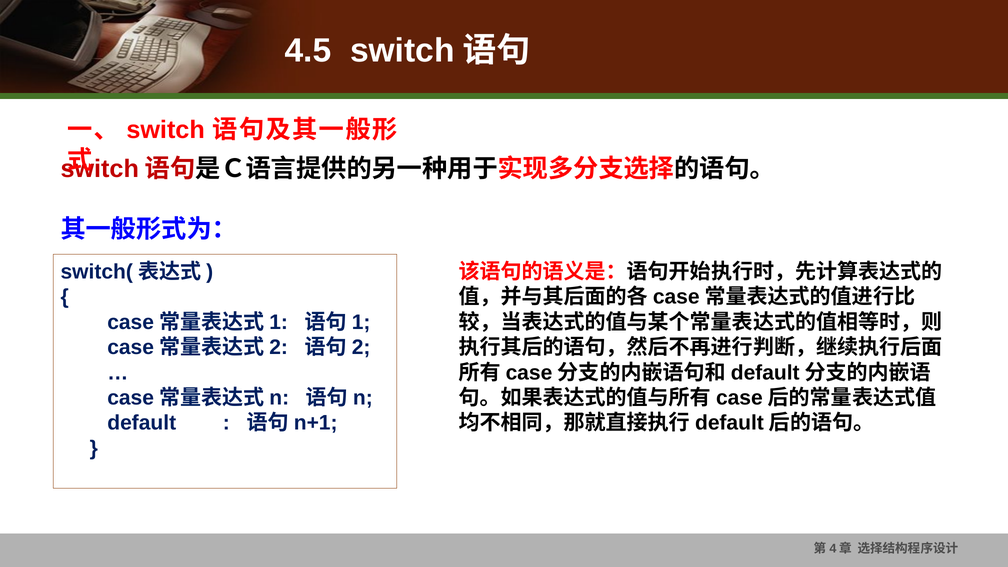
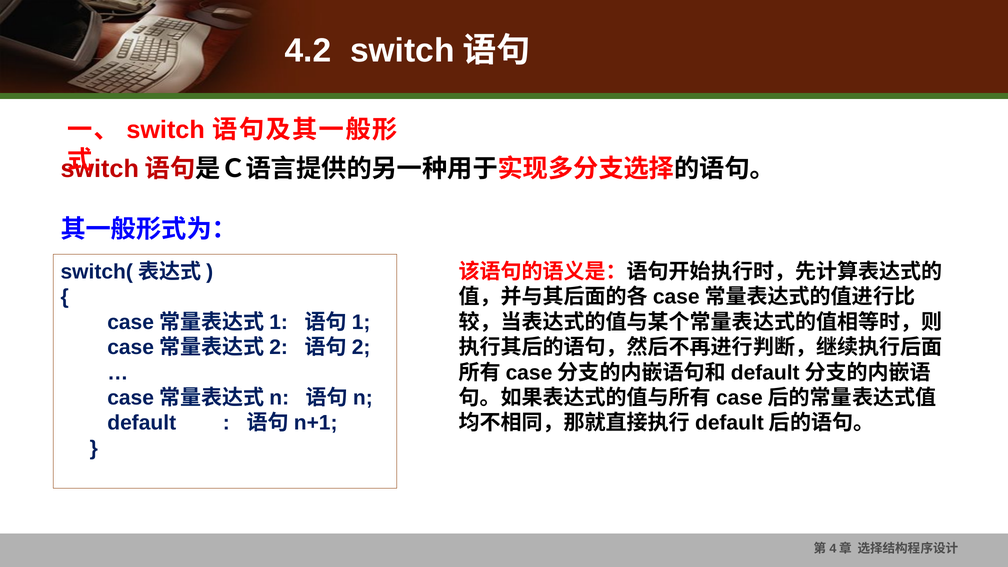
4.5: 4.5 -> 4.2
